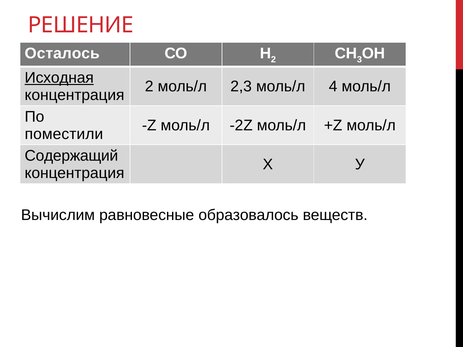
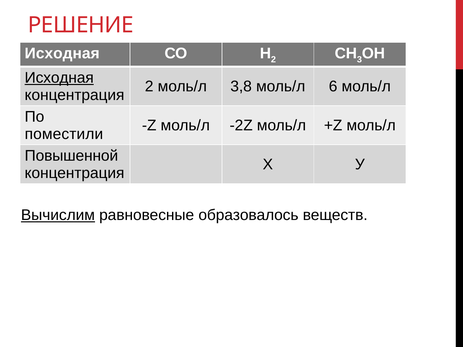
Осталось at (62, 54): Осталось -> Исходная
2,3: 2,3 -> 3,8
4: 4 -> 6
Содержащий: Содержащий -> Повышенной
Вычислим underline: none -> present
